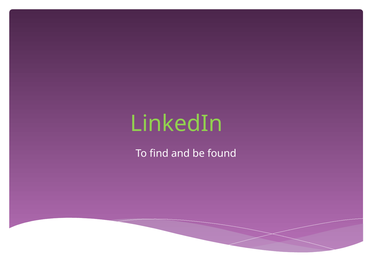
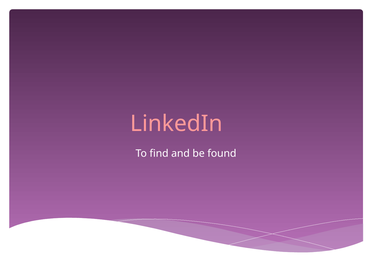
LinkedIn colour: light green -> pink
